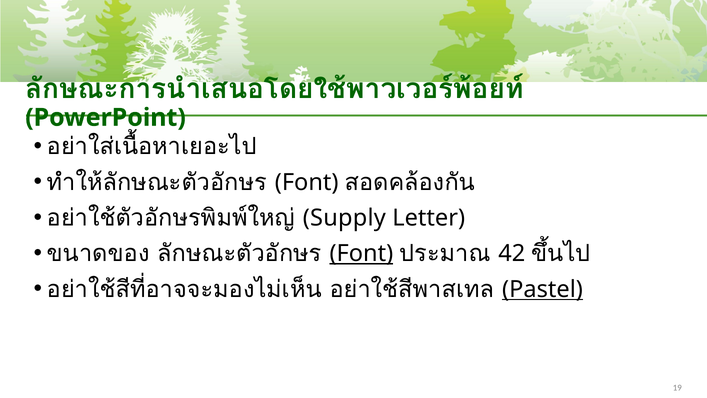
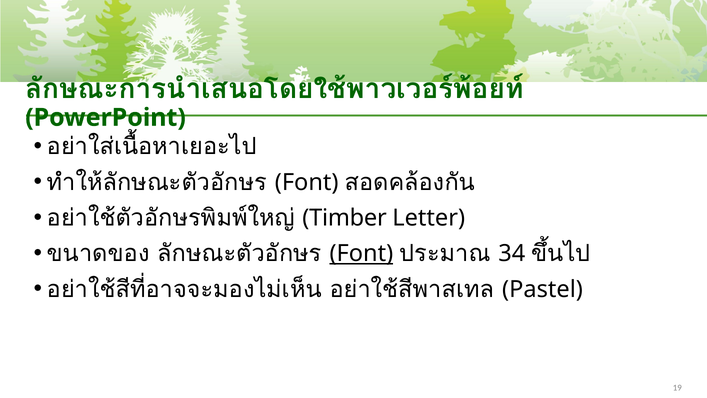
Supply: Supply -> Timber
42: 42 -> 34
Pastel underline: present -> none
